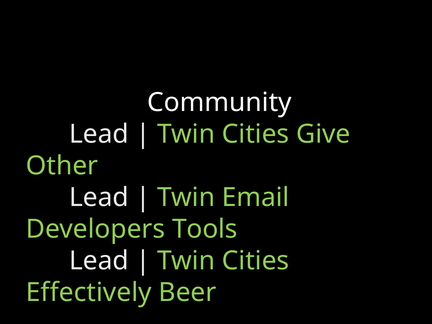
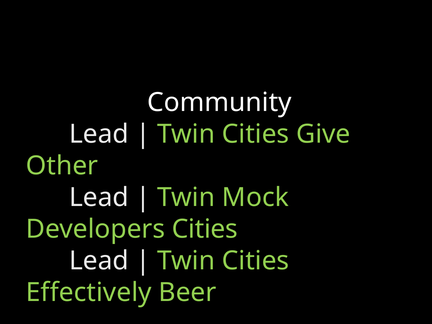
Email: Email -> Mock
Developers Tools: Tools -> Cities
